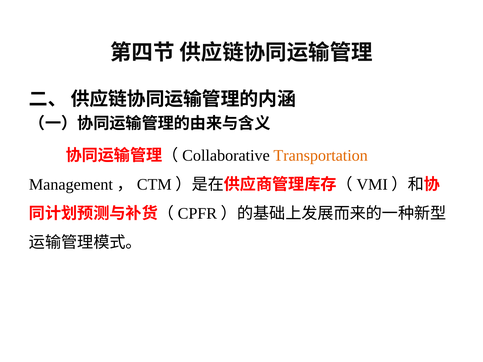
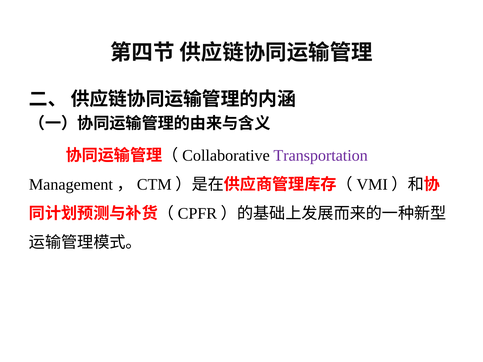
Transportation colour: orange -> purple
